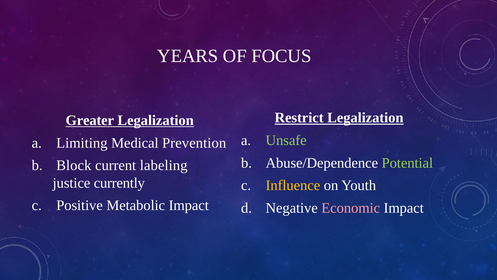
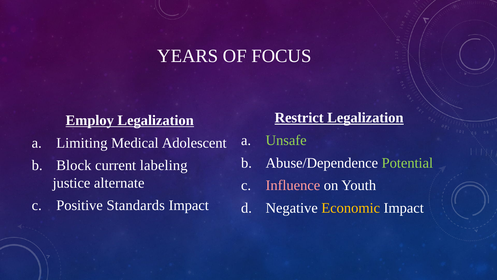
Greater: Greater -> Employ
Prevention: Prevention -> Adolescent
currently: currently -> alternate
Influence colour: yellow -> pink
Metabolic: Metabolic -> Standards
Economic colour: pink -> yellow
